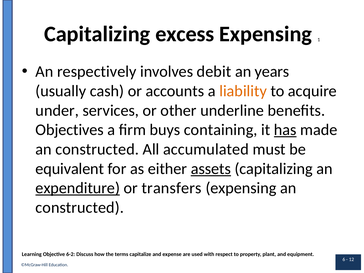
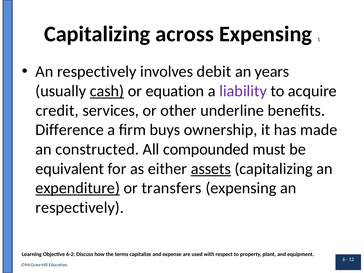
excess: excess -> across
cash underline: none -> present
accounts: accounts -> equation
liability colour: orange -> purple
under: under -> credit
Objectives: Objectives -> Difference
containing: containing -> ownership
has underline: present -> none
accumulated: accumulated -> compounded
constructed at (80, 208): constructed -> respectively
